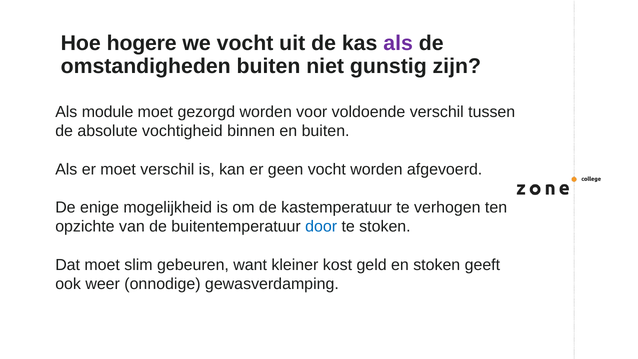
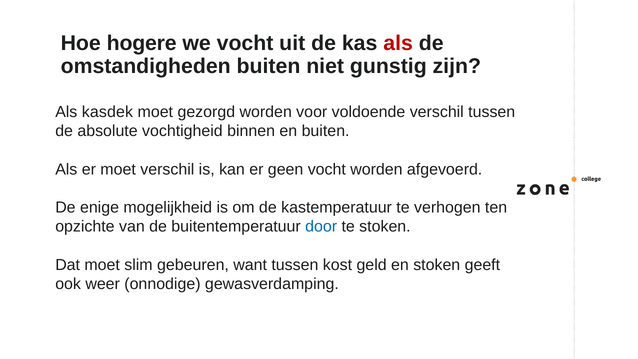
als at (398, 43) colour: purple -> red
module: module -> kasdek
want kleiner: kleiner -> tussen
